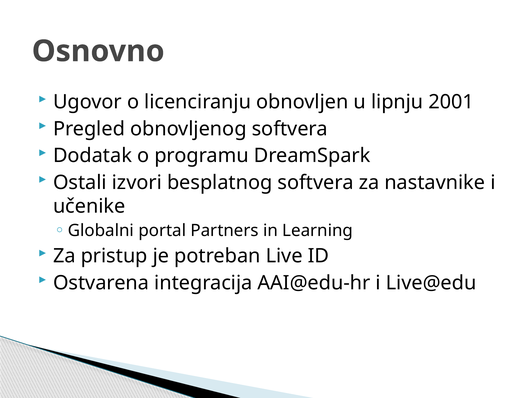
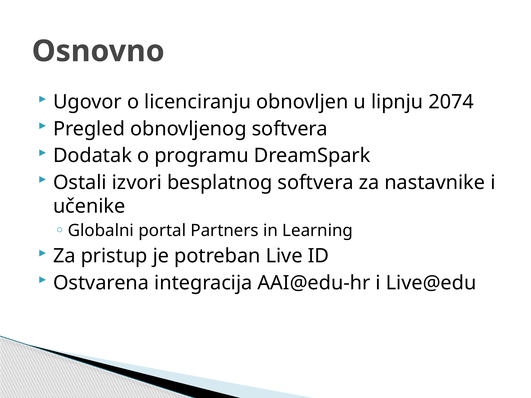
2001: 2001 -> 2074
